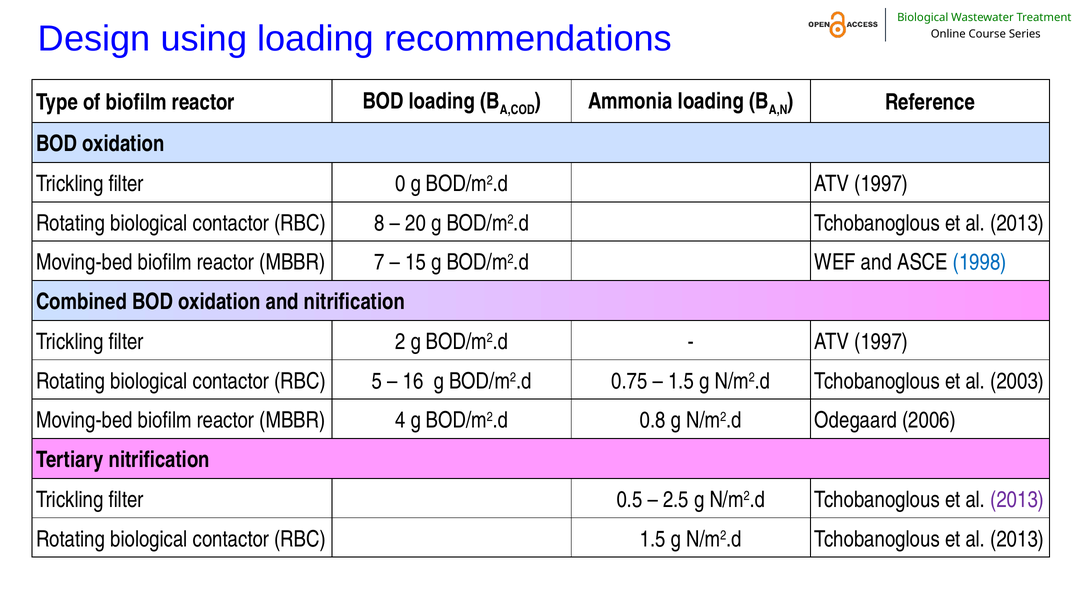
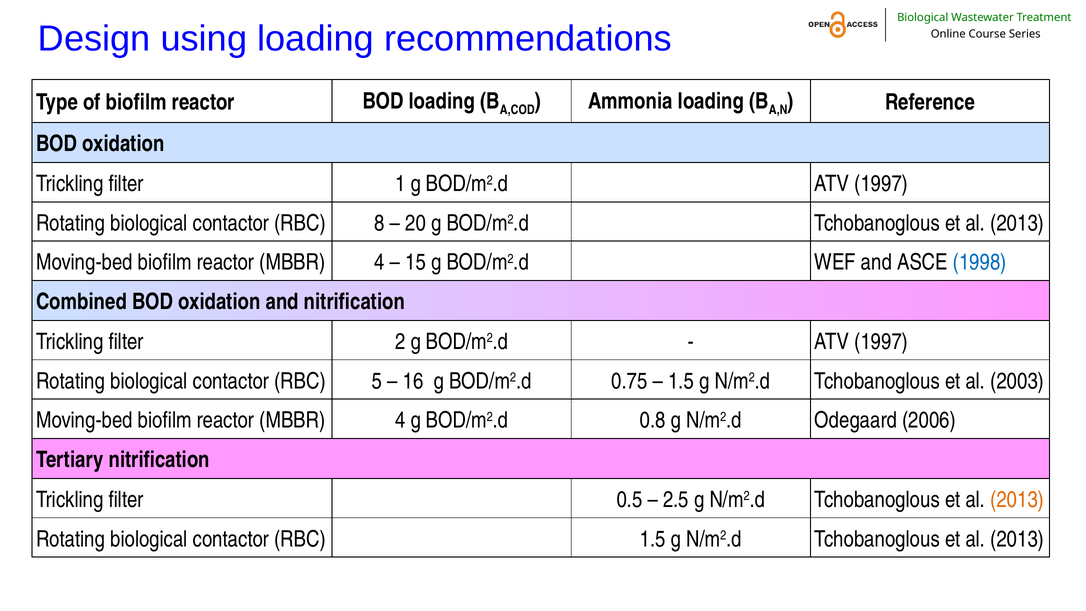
0: 0 -> 1
7 at (380, 262): 7 -> 4
2013 at (1017, 500) colour: purple -> orange
